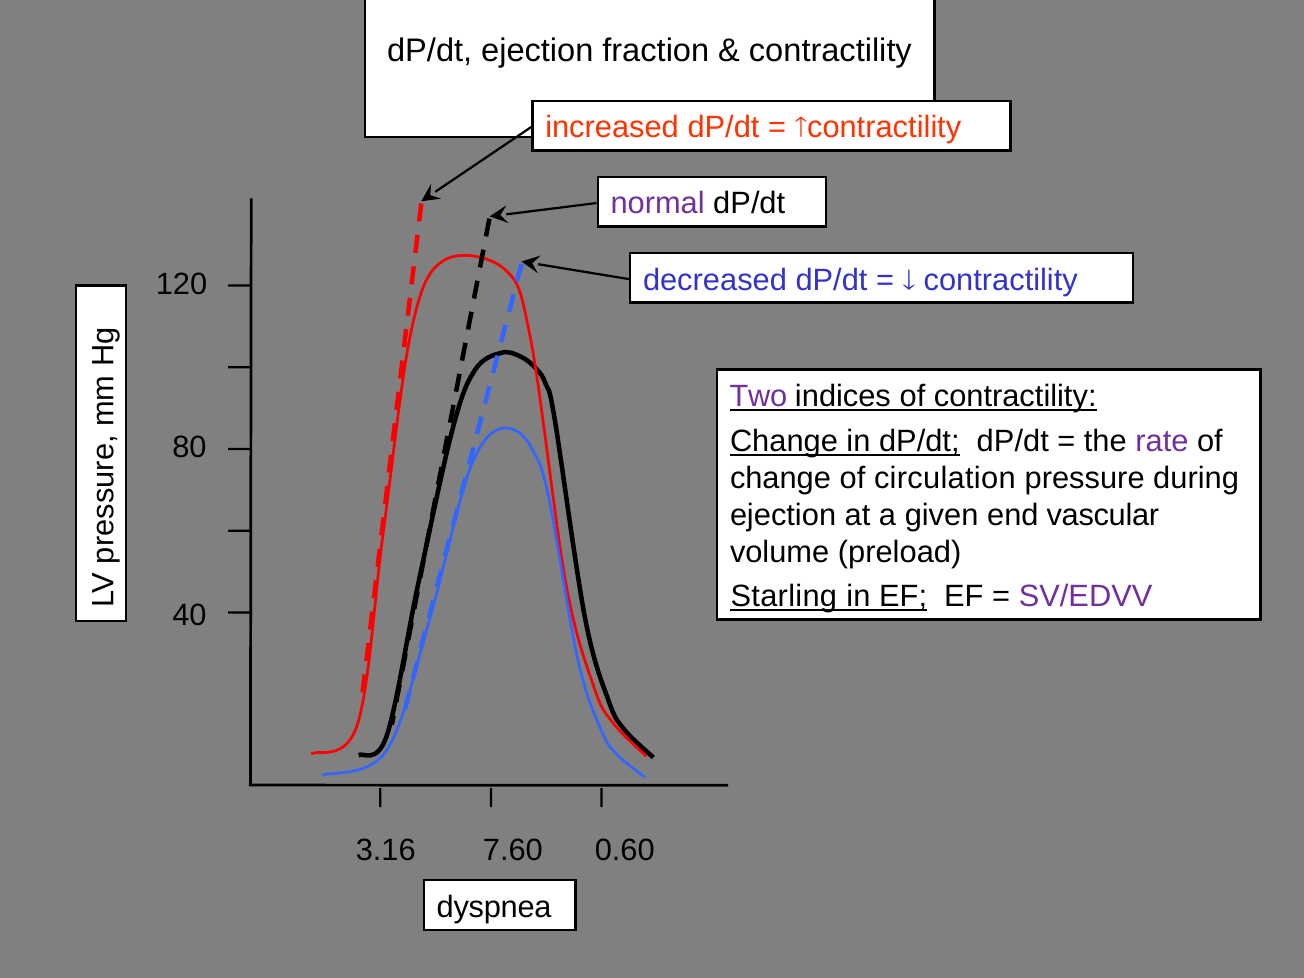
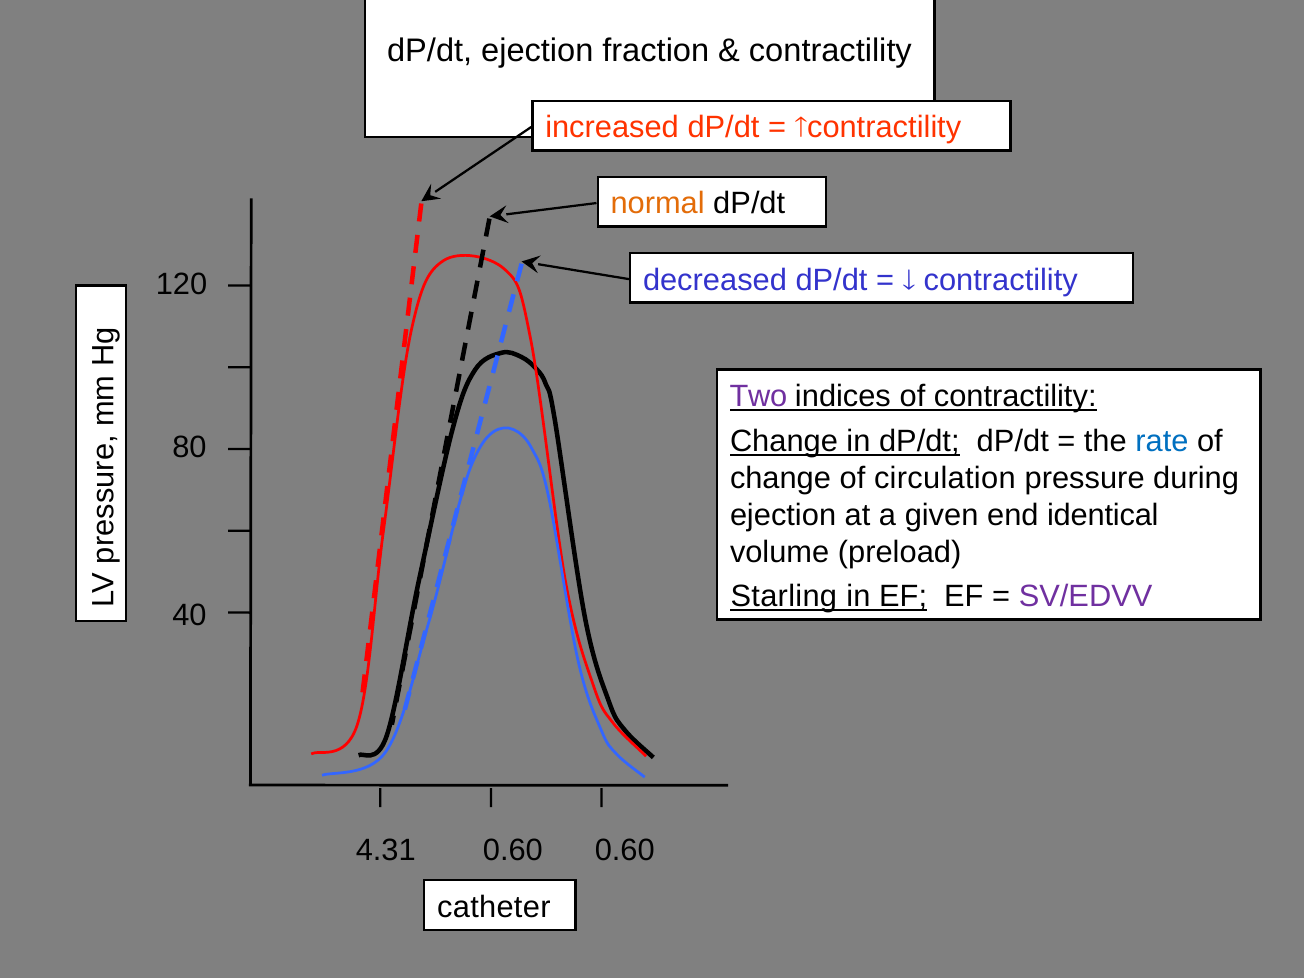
normal colour: purple -> orange
rate colour: purple -> blue
vascular: vascular -> identical
3.16: 3.16 -> 4.31
7.60 at (513, 851): 7.60 -> 0.60
dyspnea: dyspnea -> catheter
